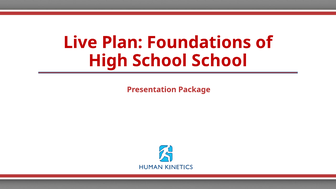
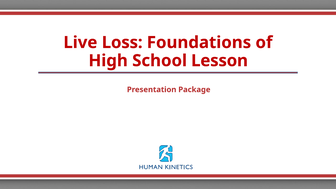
Plan: Plan -> Loss
School School: School -> Lesson
